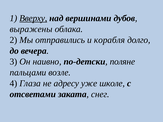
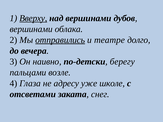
выражены at (31, 29): выражены -> вершинами
отправились underline: none -> present
корабля: корабля -> театре
поляне: поляне -> берегу
